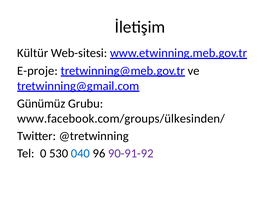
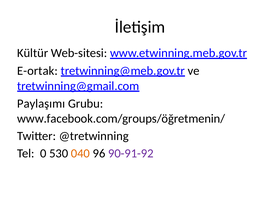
E-proje: E-proje -> E-ortak
Günümüz: Günümüz -> Paylaşımı
www.facebook.com/groups/ülkesinden/: www.facebook.com/groups/ülkesinden/ -> www.facebook.com/groups/öğretmenin/
040 colour: blue -> orange
